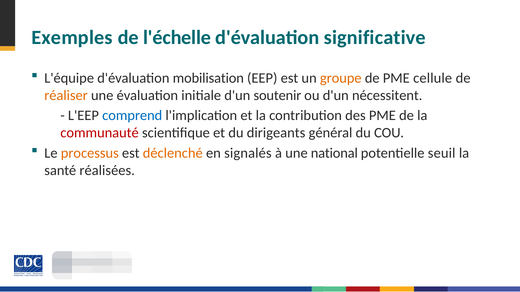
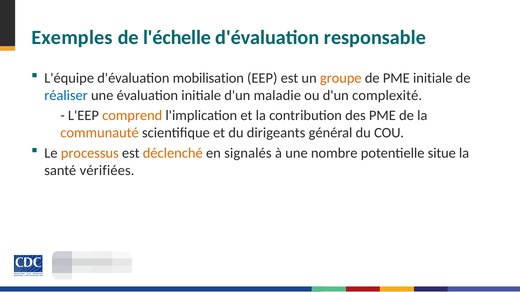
significative: significative -> responsable
PME cellule: cellule -> initiale
réaliser colour: orange -> blue
soutenir: soutenir -> maladie
nécessitent: nécessitent -> complexité
comprend colour: blue -> orange
communauté colour: red -> orange
national: national -> nombre
seuil: seuil -> situe
réalisées: réalisées -> vérifiées
